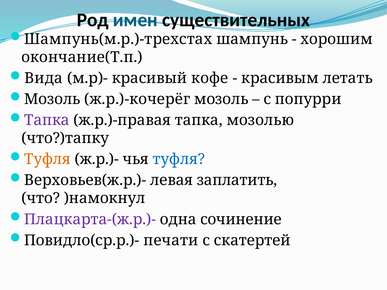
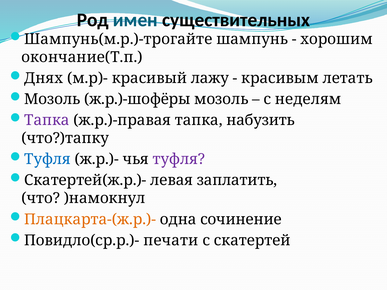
Шампунь(м.р.)-трехстах: Шампунь(м.р.)-трехстах -> Шампунь(м.р.)-трогайте
Вида: Вида -> Днях
кофе: кофе -> лажу
ж.р.)-кочерёг: ж.р.)-кочерёг -> ж.р.)-шофёры
попурри: попурри -> неделям
мозолью: мозолью -> набузить
Туфля at (47, 159) colour: orange -> blue
туфля at (179, 159) colour: blue -> purple
Верховьев(ж.р.)-: Верховьев(ж.р.)- -> Скатертей(ж.р.)-
Плацкарта-(ж.р.)- colour: purple -> orange
